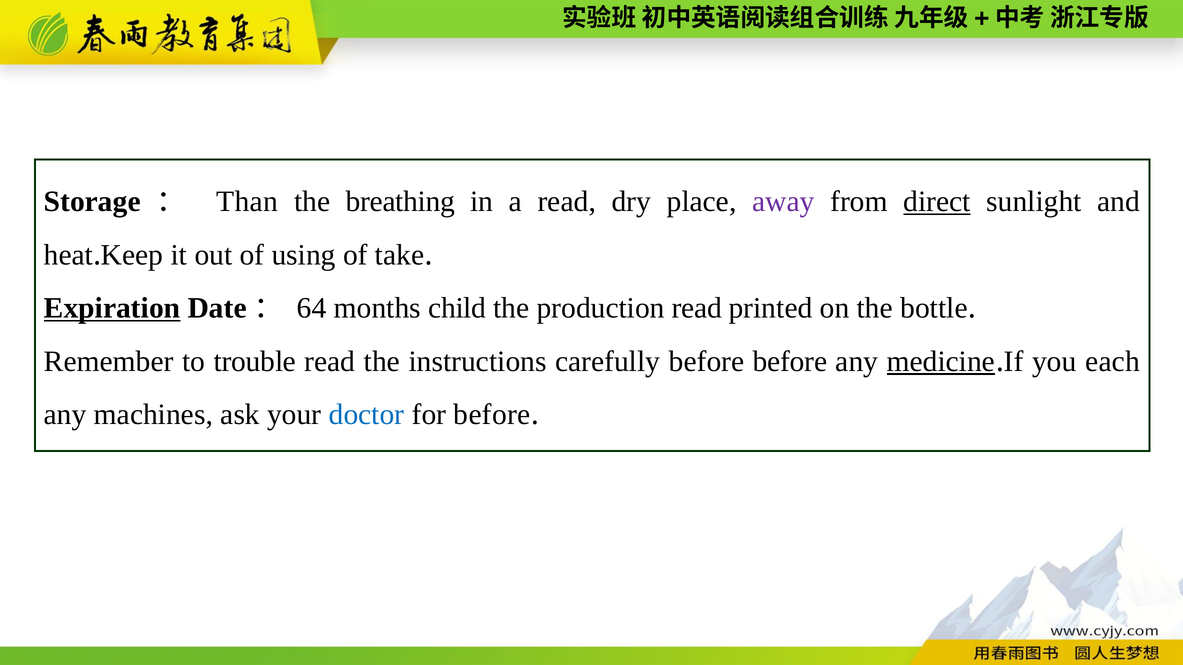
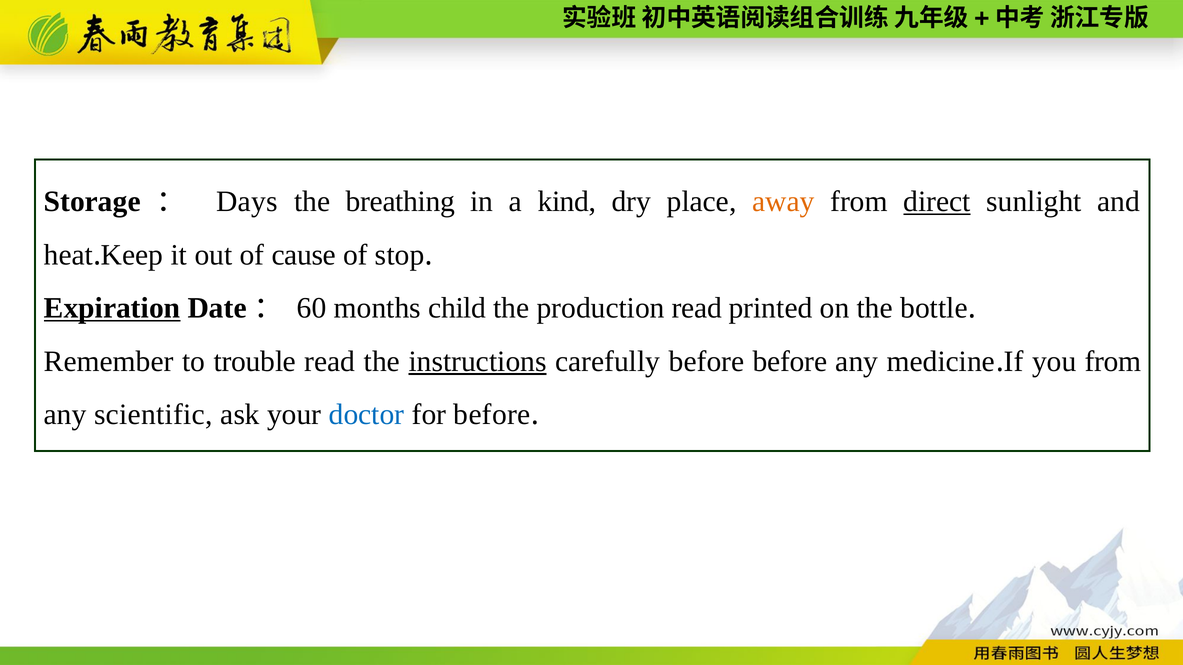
Than: Than -> Days
a read: read -> kind
away colour: purple -> orange
using: using -> cause
take: take -> stop
64: 64 -> 60
instructions underline: none -> present
medicine underline: present -> none
you each: each -> from
machines: machines -> scientific
